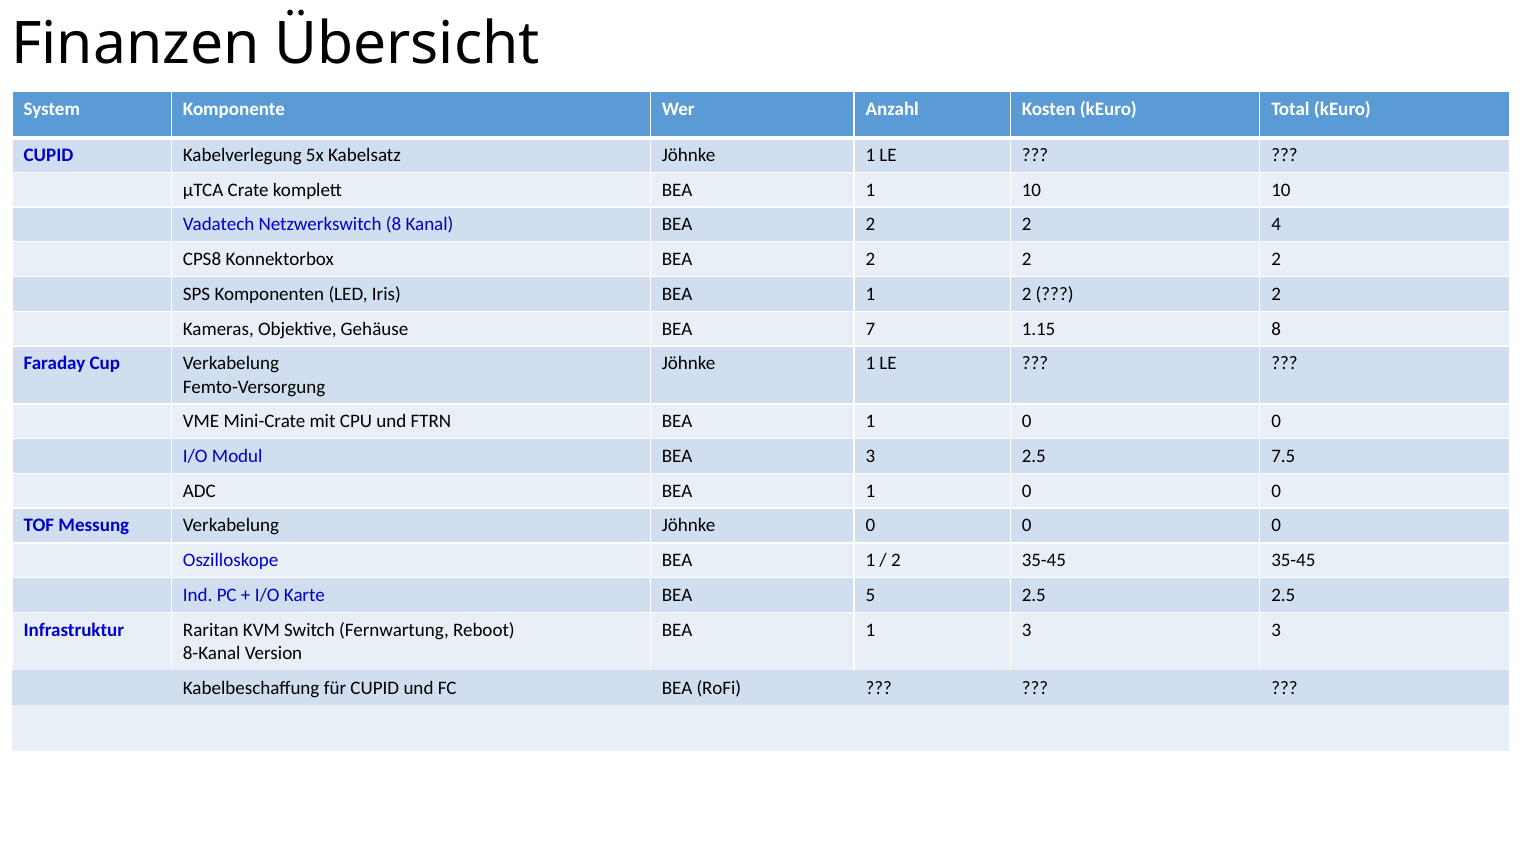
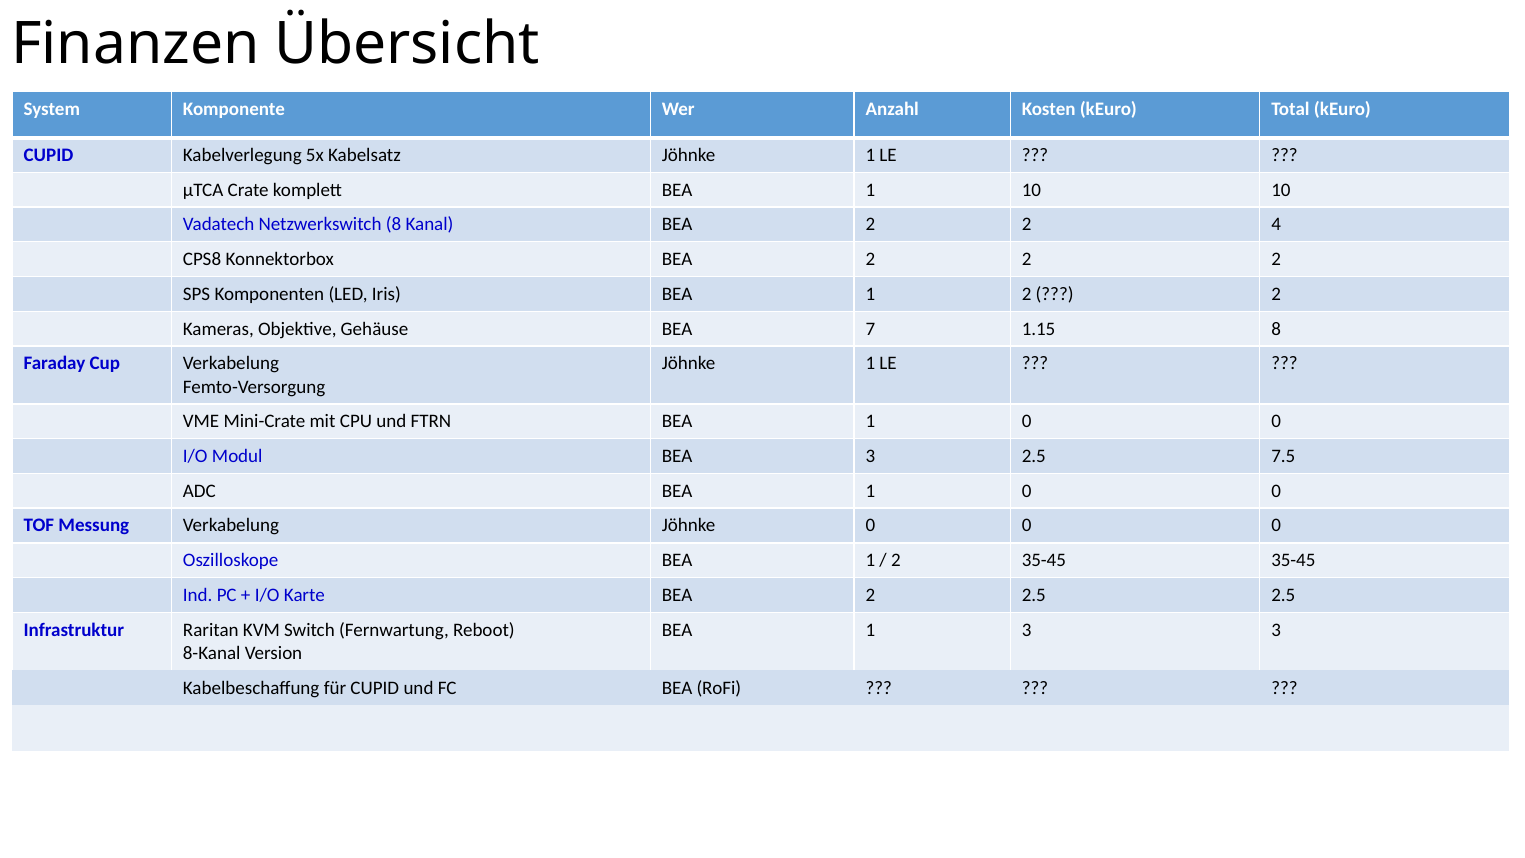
Karte BEA 5: 5 -> 2
